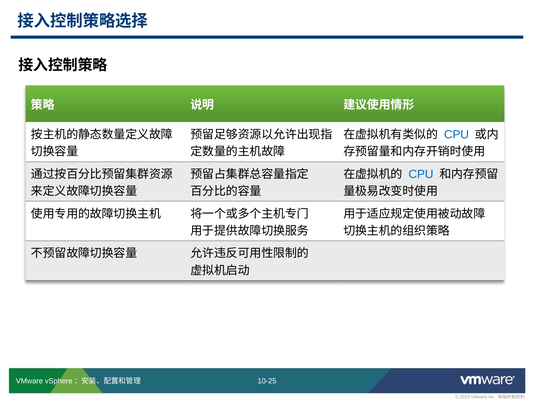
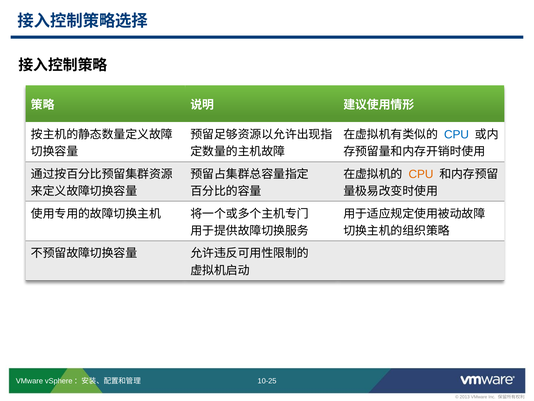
CPU at (421, 174) colour: blue -> orange
